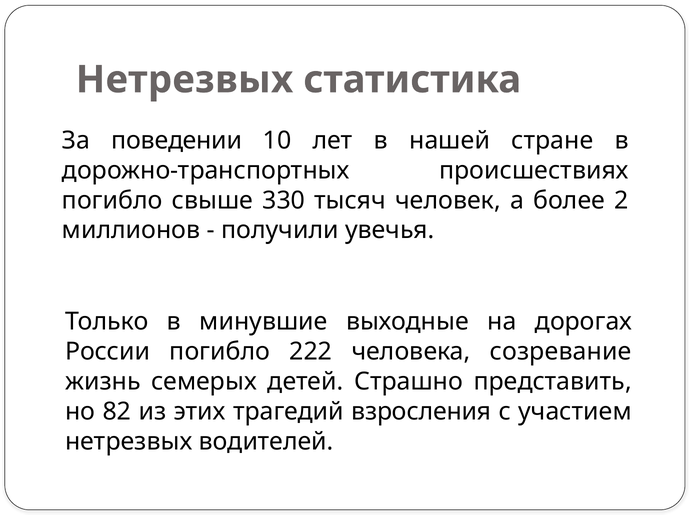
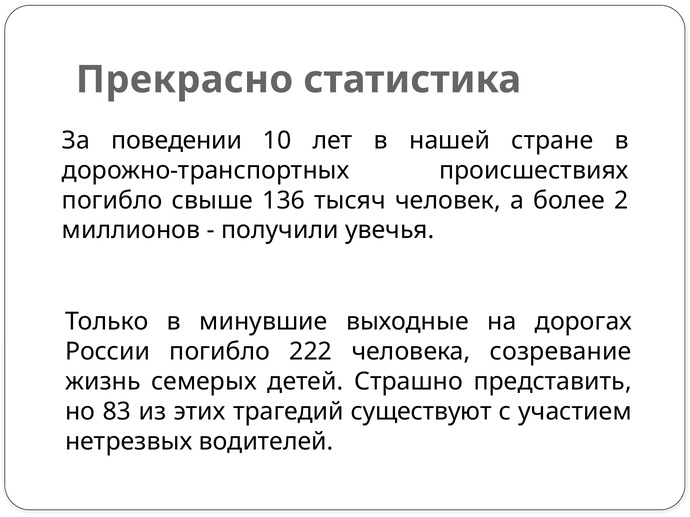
Нетрезвых at (184, 80): Нетрезвых -> Прекрасно
330: 330 -> 136
82: 82 -> 83
взросления: взросления -> существуют
